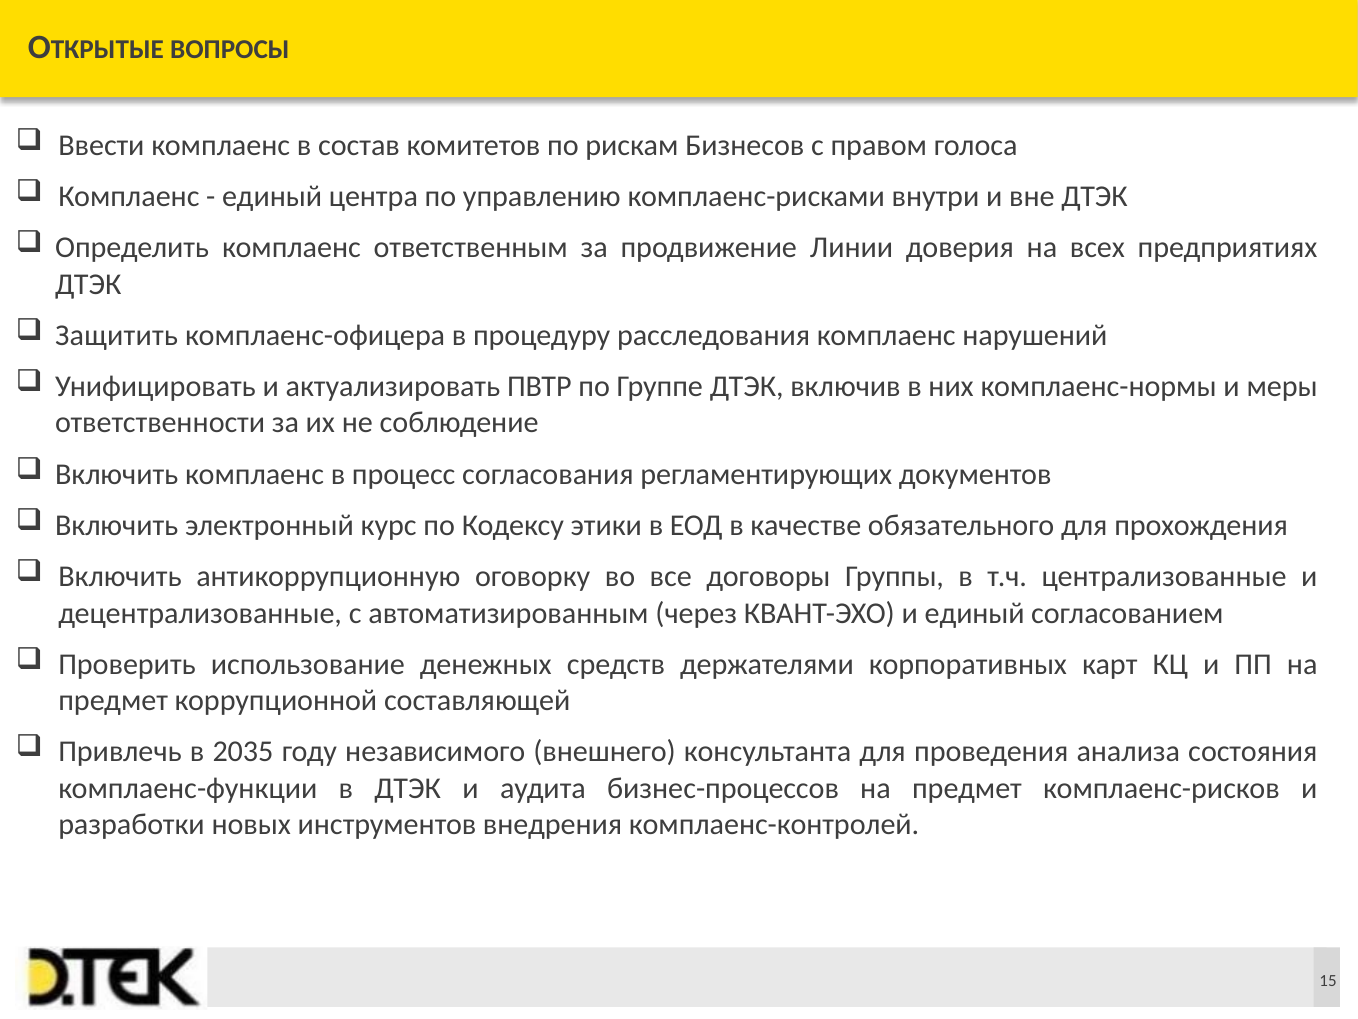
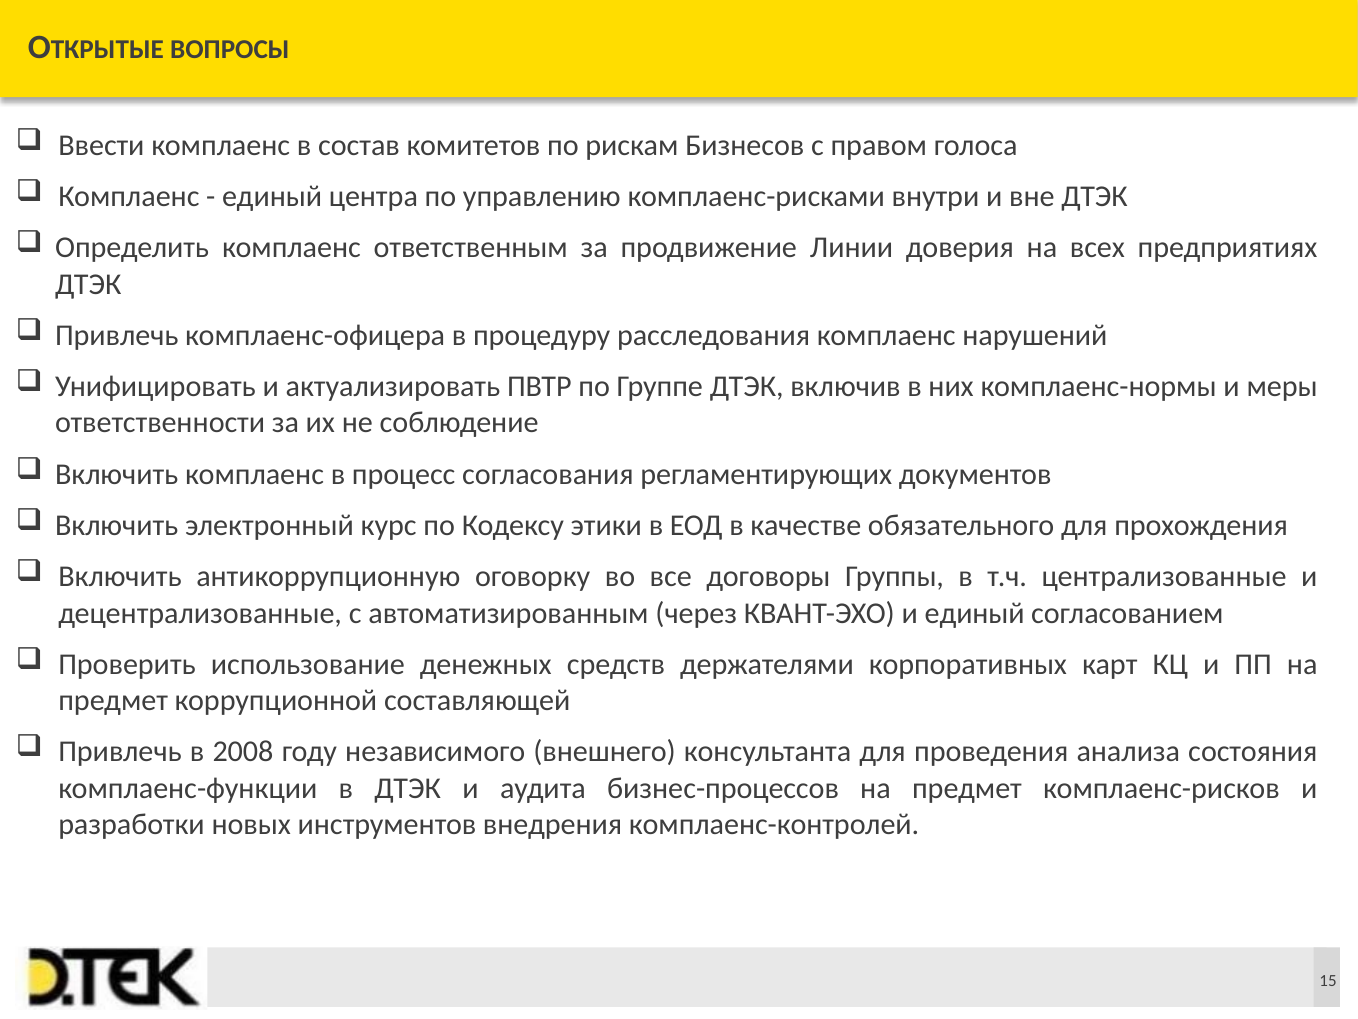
Защитить at (117, 335): Защитить -> Привлечь
2035: 2035 -> 2008
